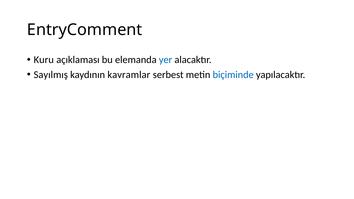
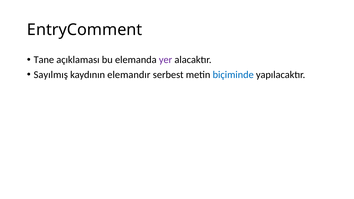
Kuru: Kuru -> Tane
yer colour: blue -> purple
kavramlar: kavramlar -> elemandır
